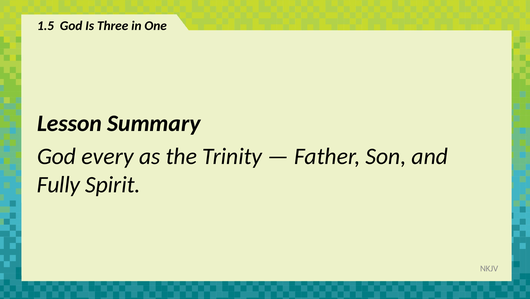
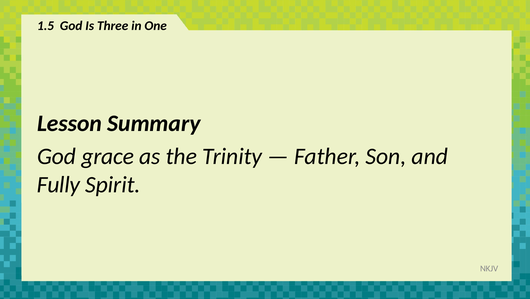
every: every -> grace
